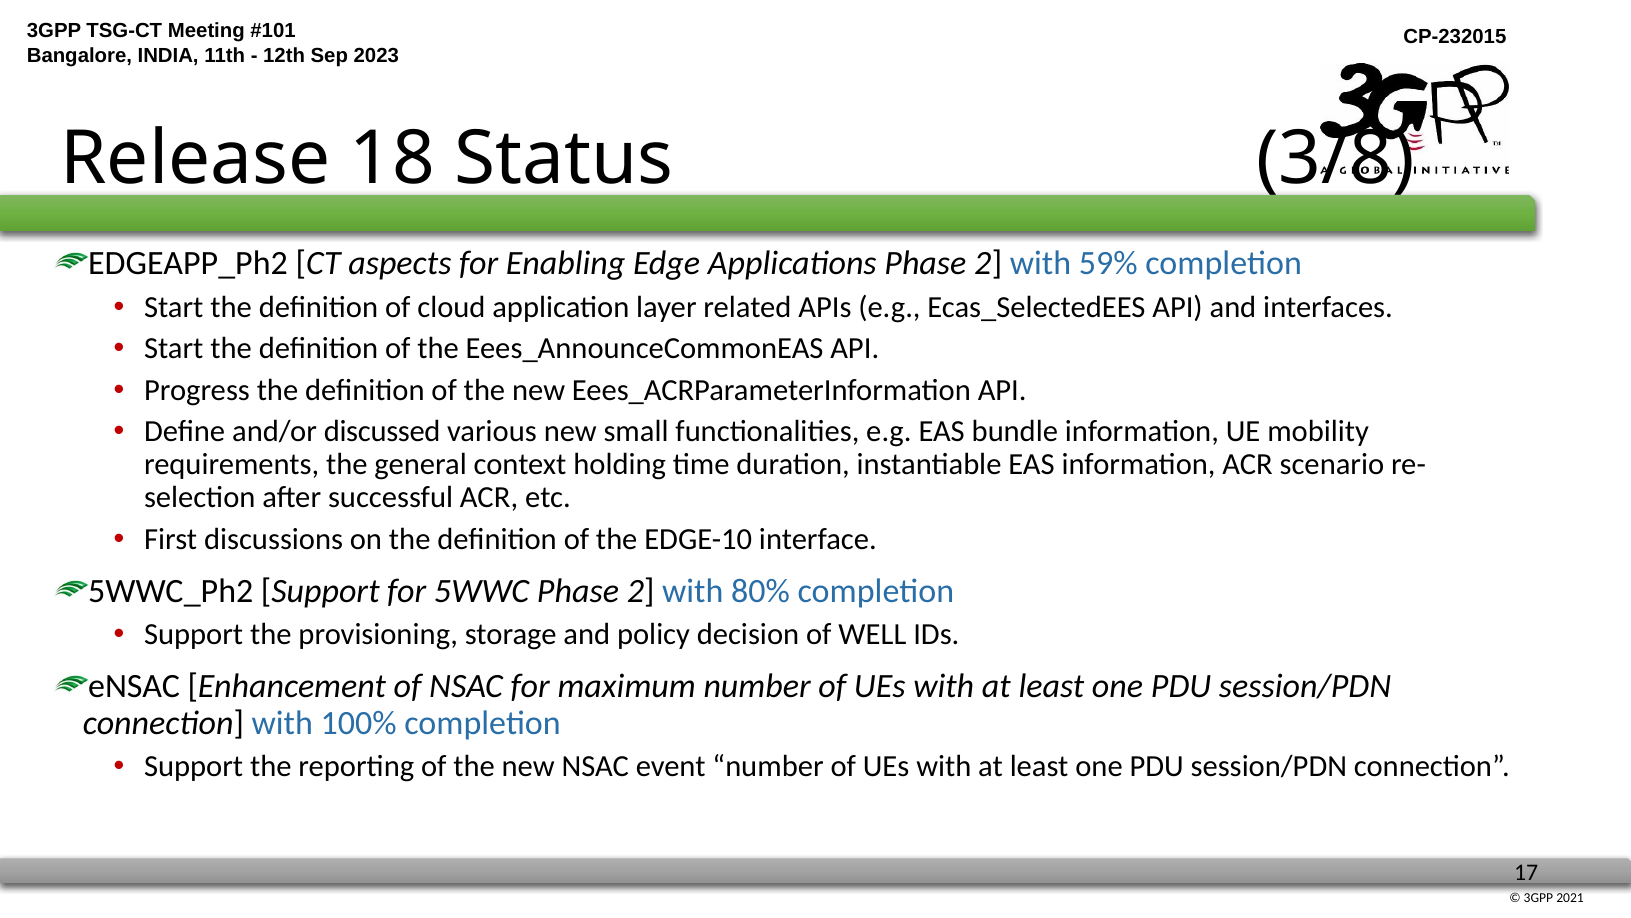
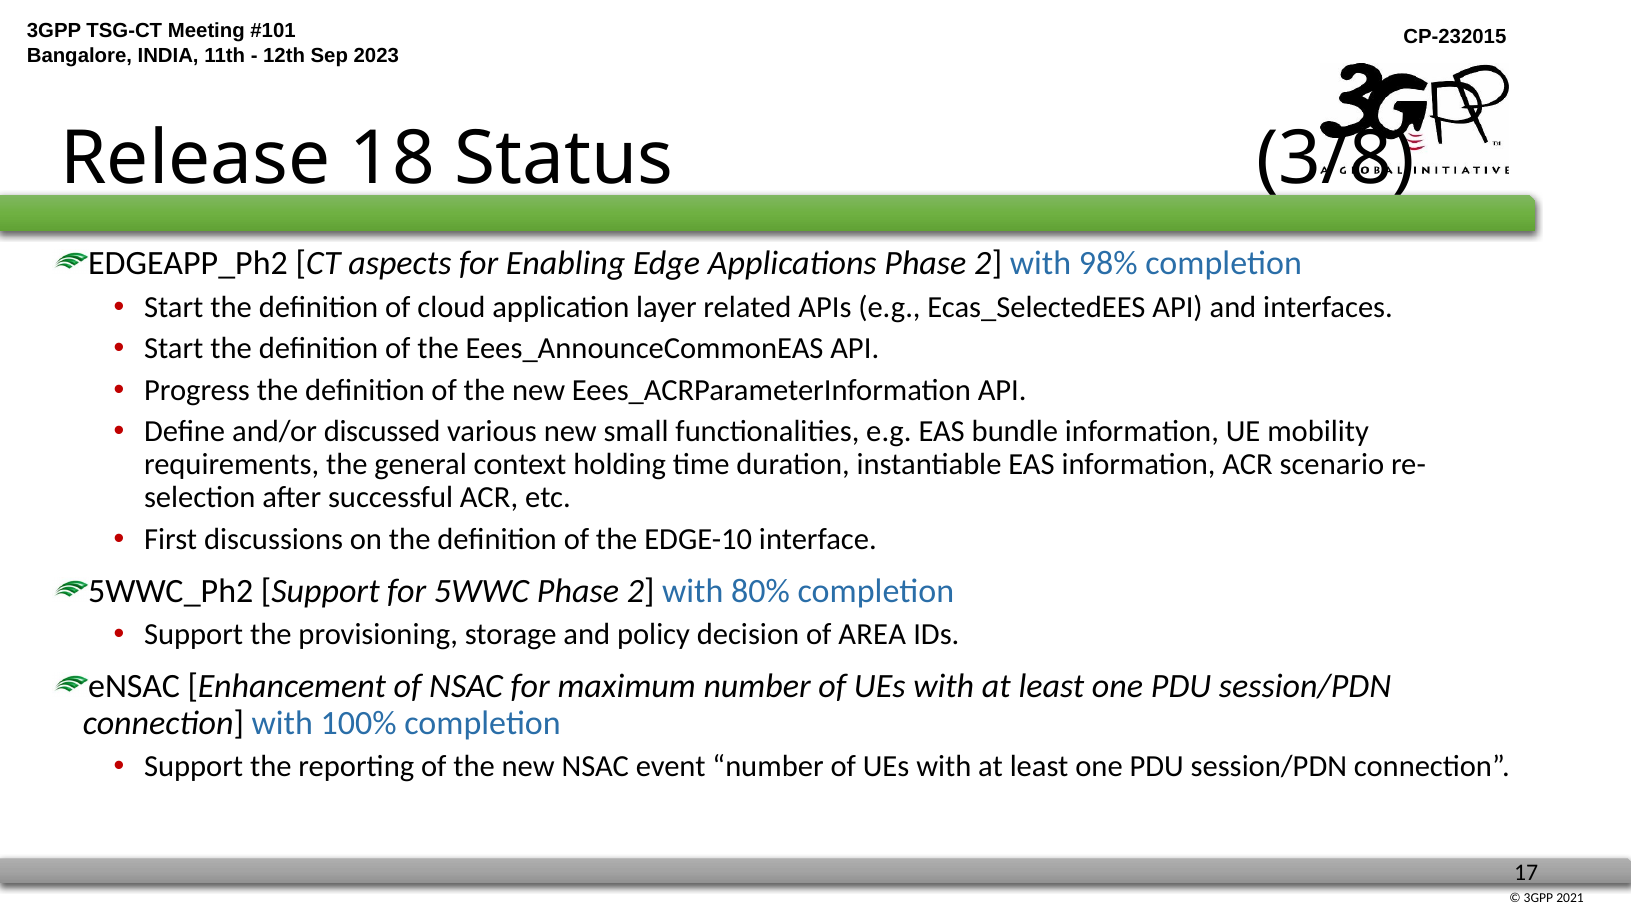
59%: 59% -> 98%
WELL: WELL -> AREA
